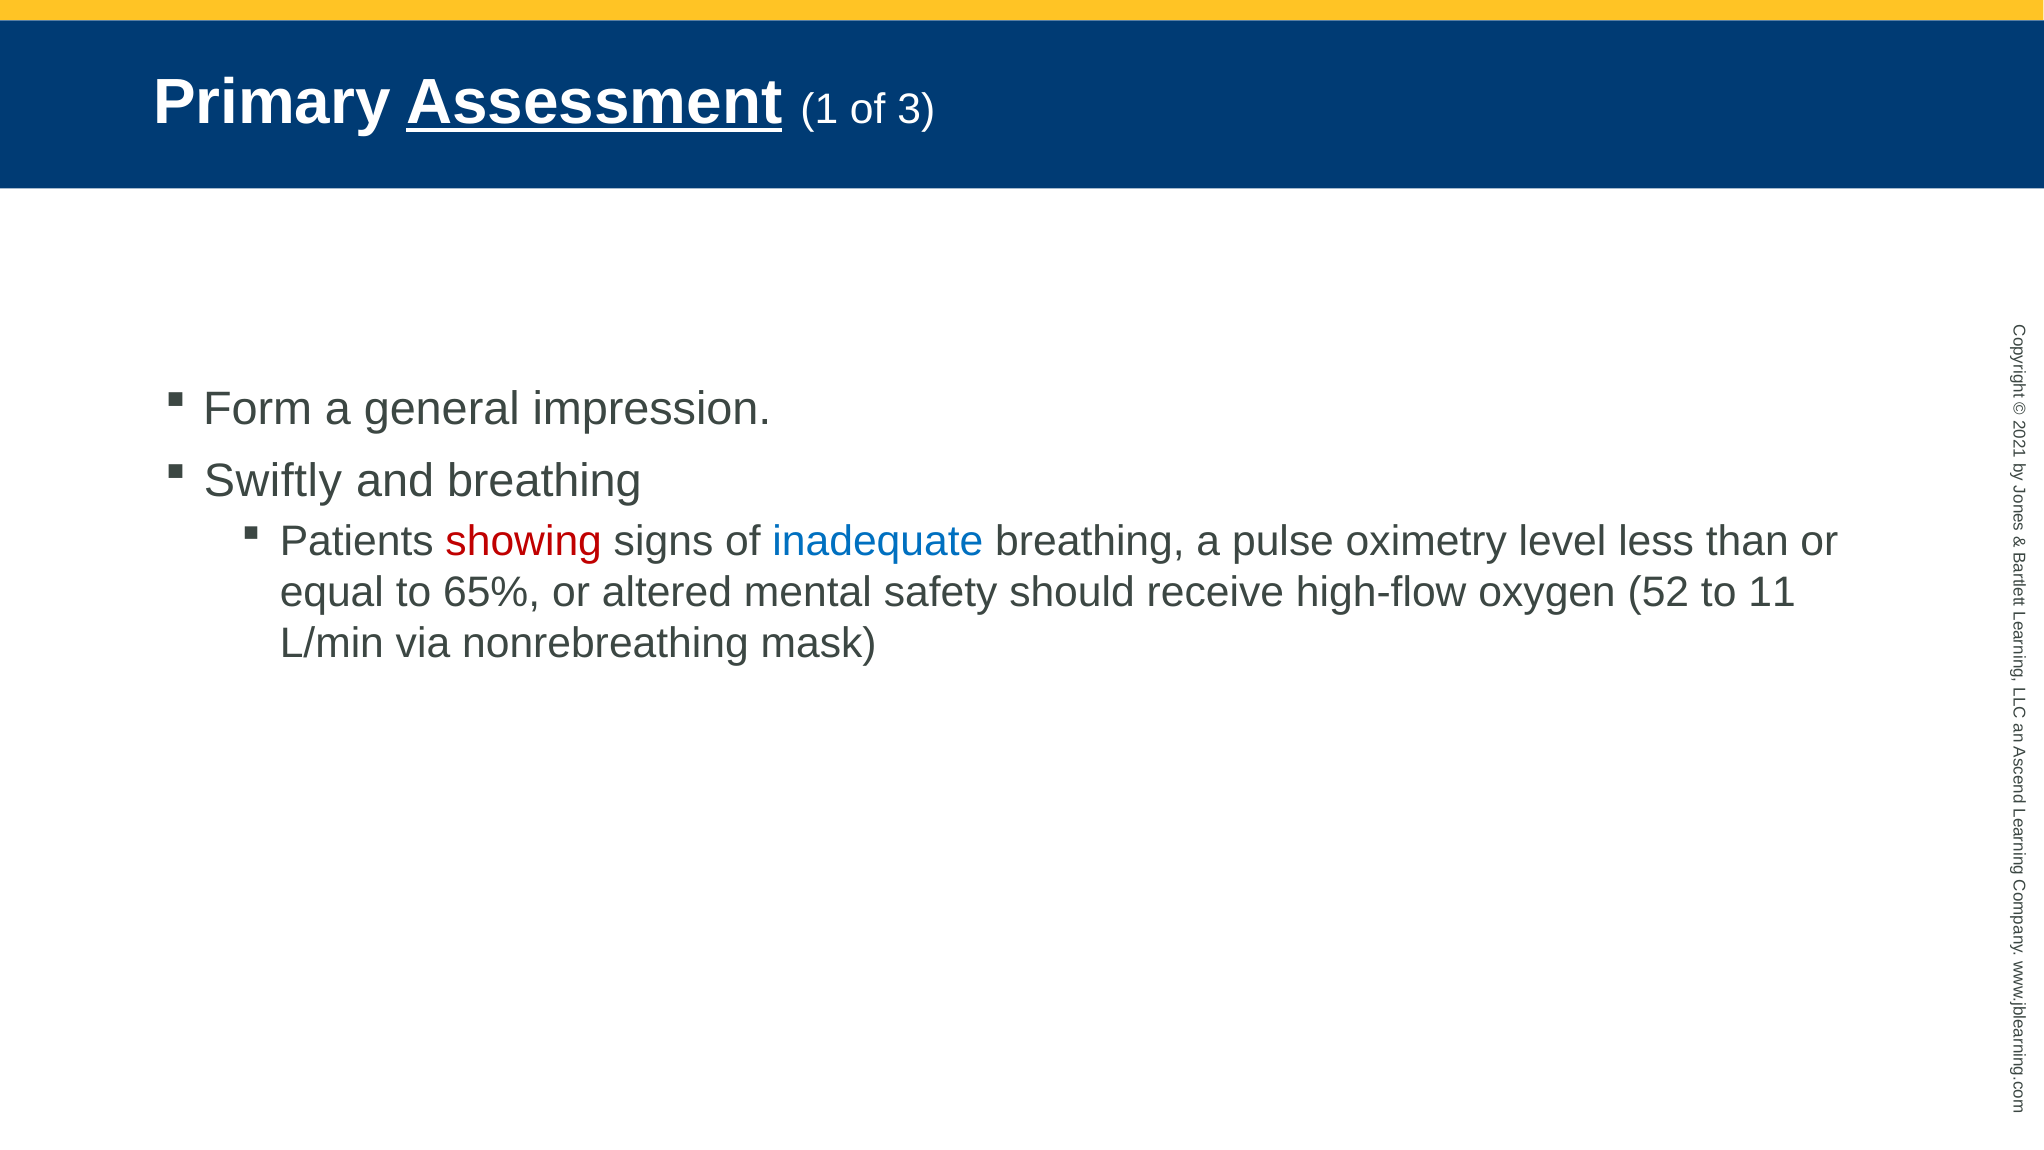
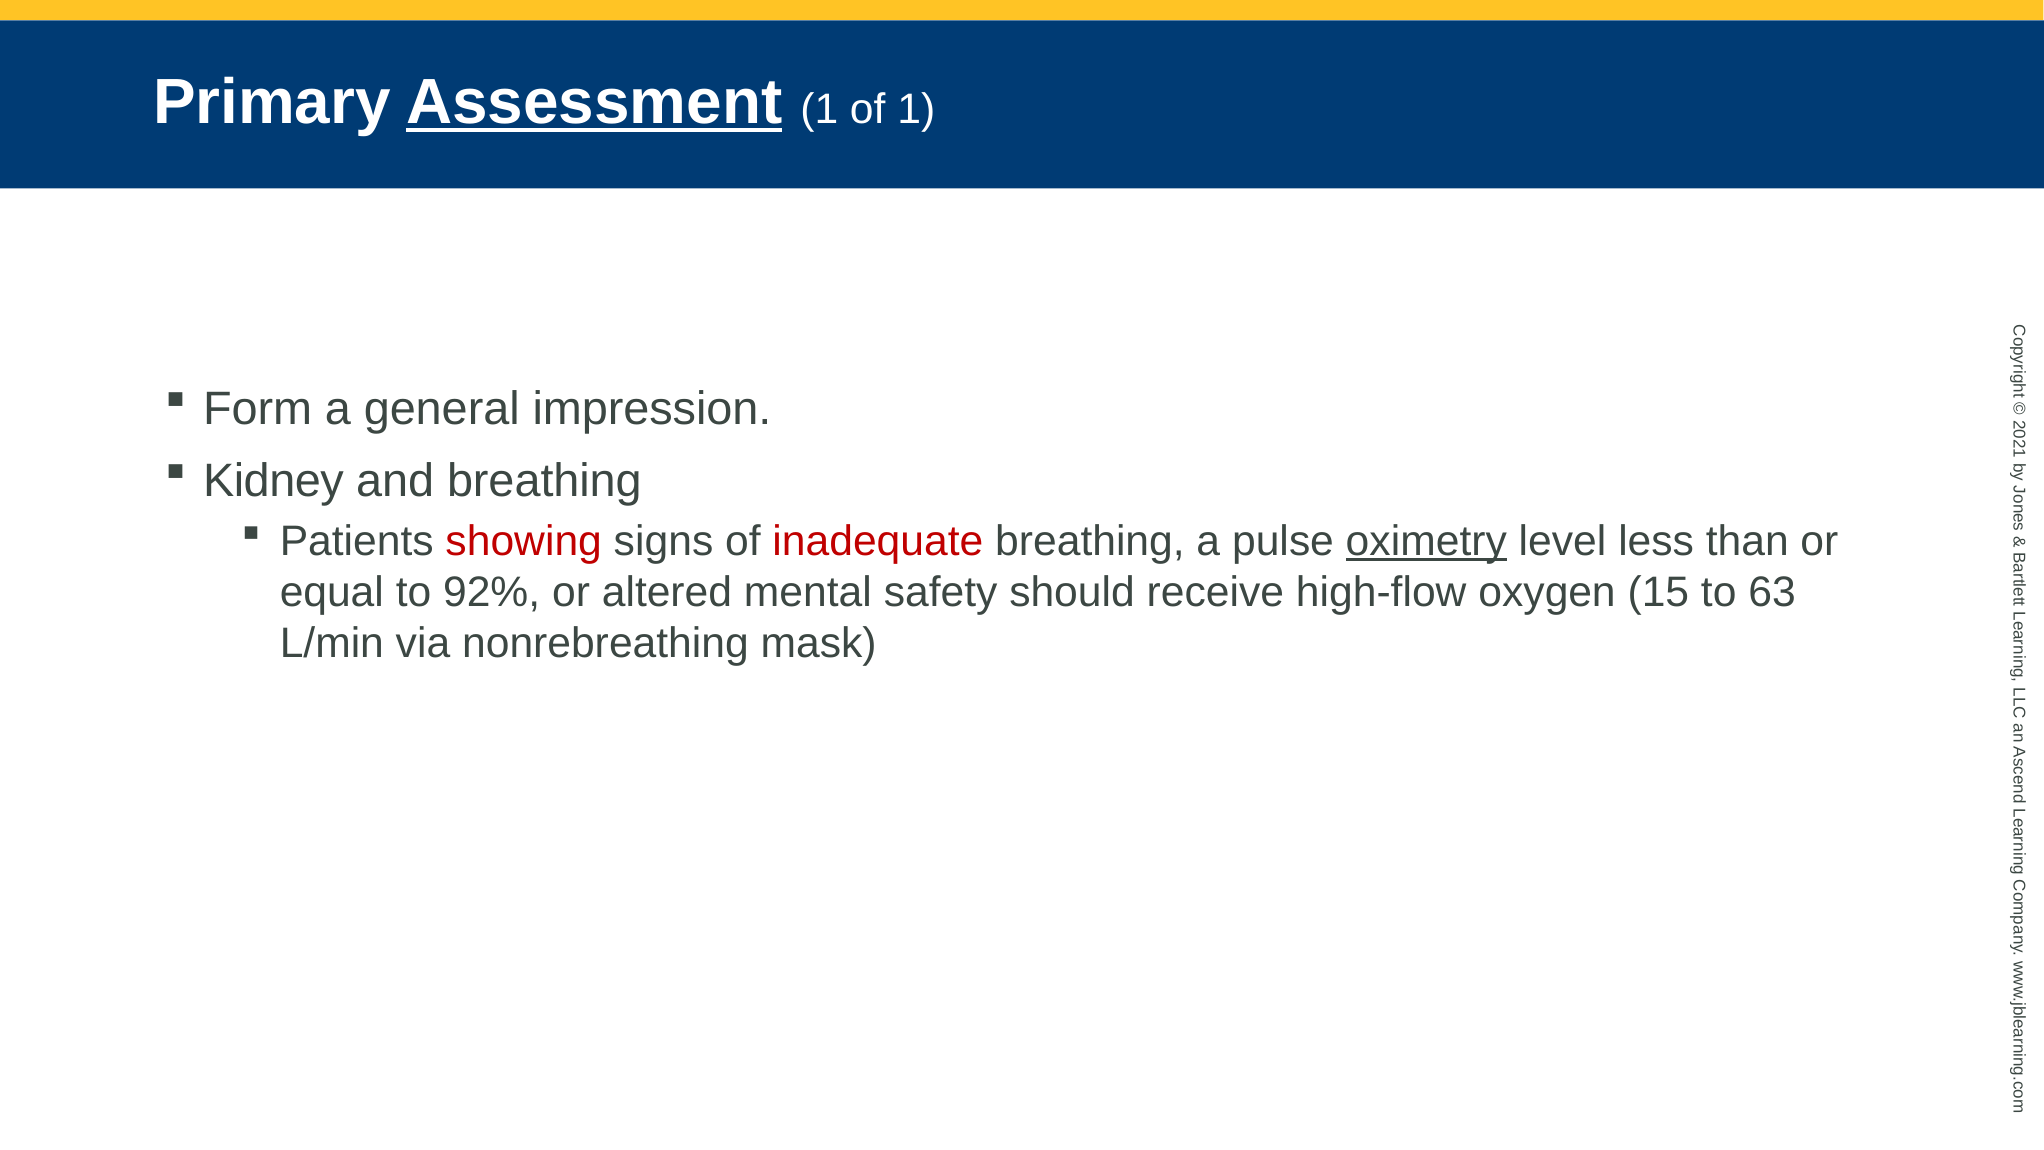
of 3: 3 -> 1
Swiftly: Swiftly -> Kidney
inadequate colour: blue -> red
oximetry underline: none -> present
65%: 65% -> 92%
52: 52 -> 15
11: 11 -> 63
